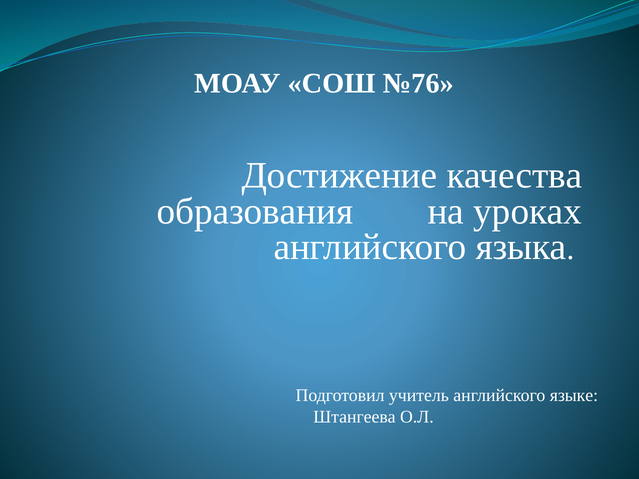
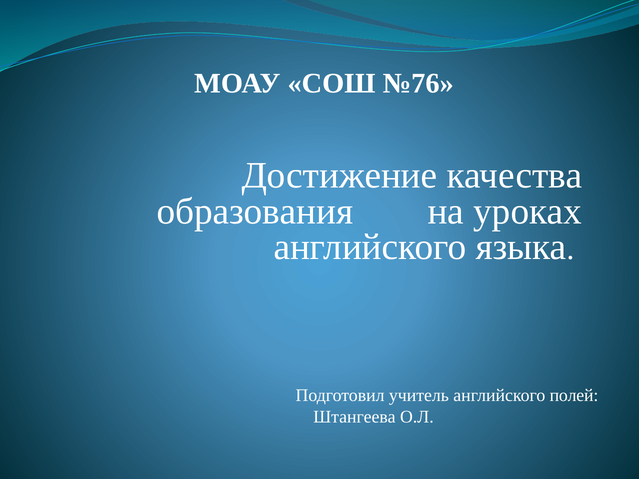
языке: языке -> полей
